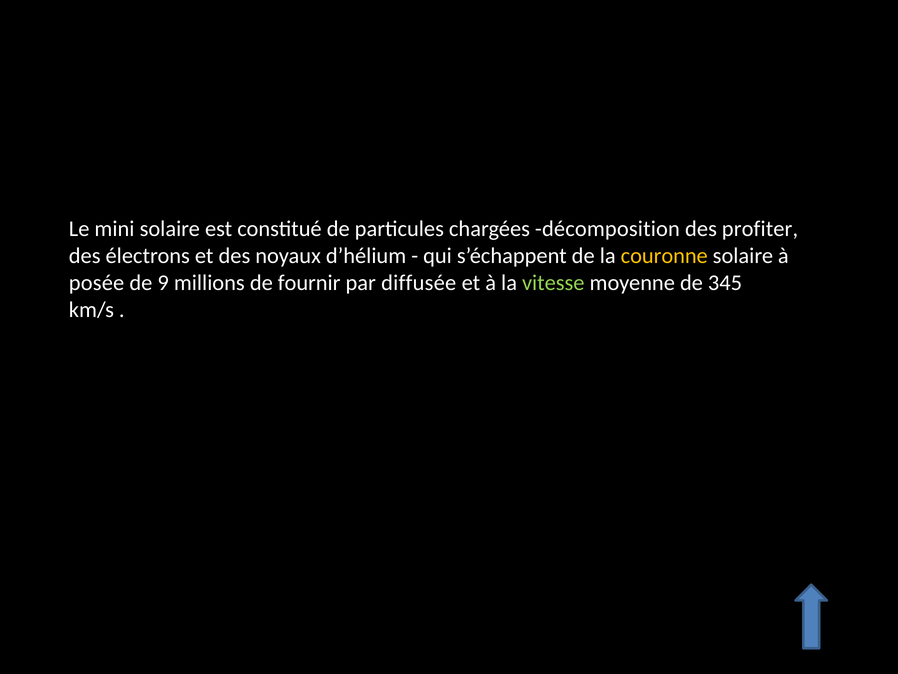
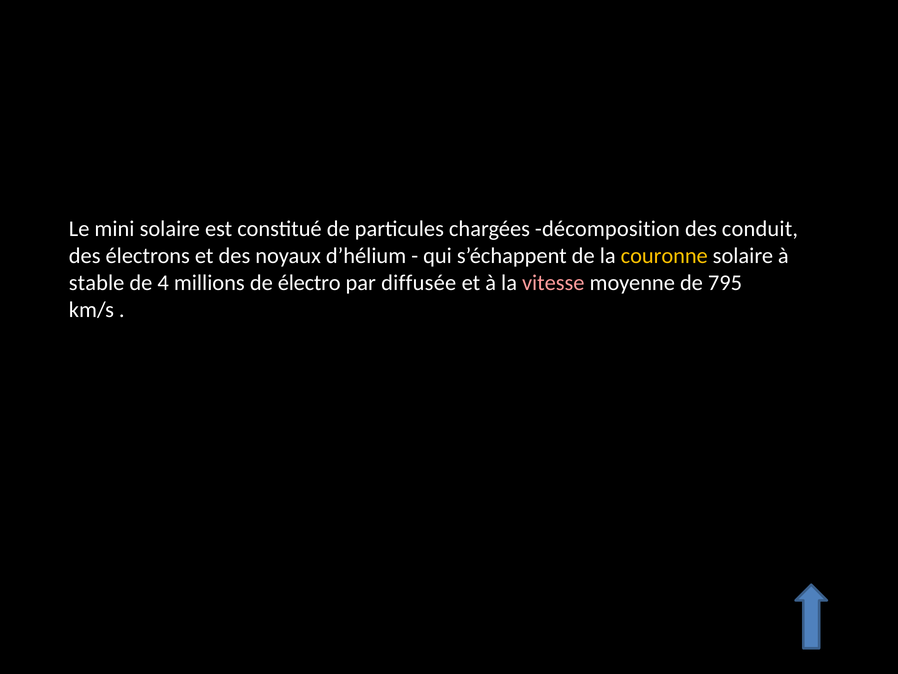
profiter: profiter -> conduit
posée: posée -> stable
9: 9 -> 4
fournir: fournir -> électro
vitesse colour: light green -> pink
345: 345 -> 795
